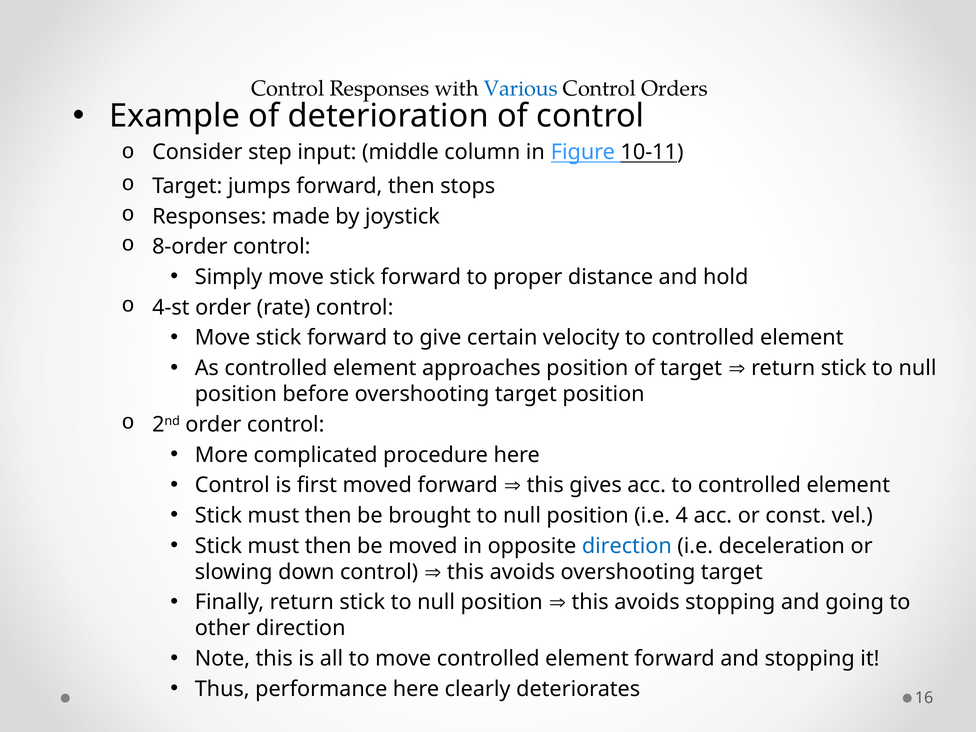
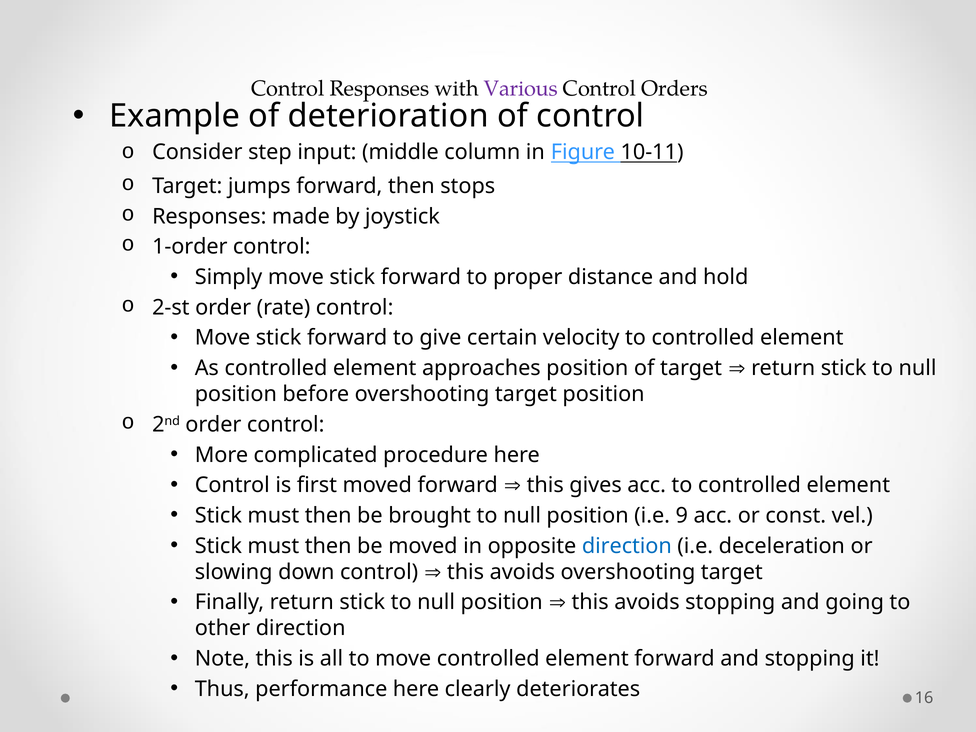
Various colour: blue -> purple
8-order: 8-order -> 1-order
4-st: 4-st -> 2-st
4: 4 -> 9
